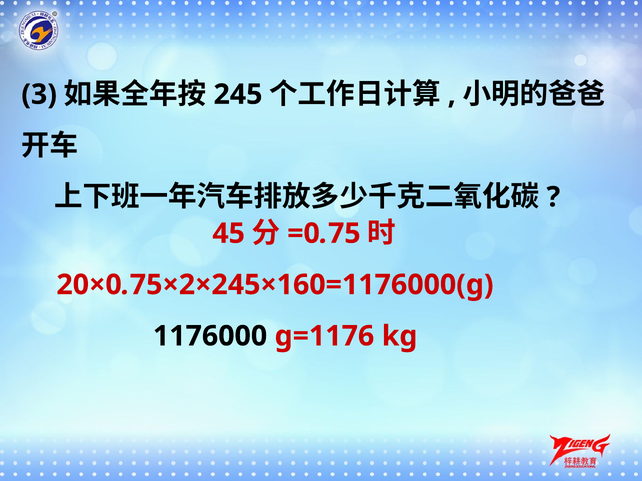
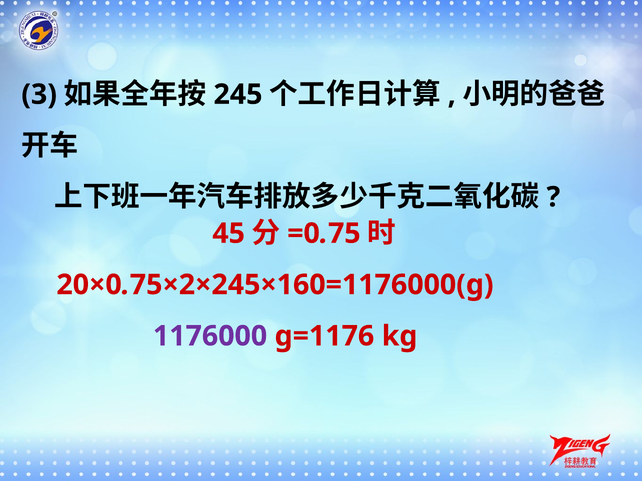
1176000 colour: black -> purple
